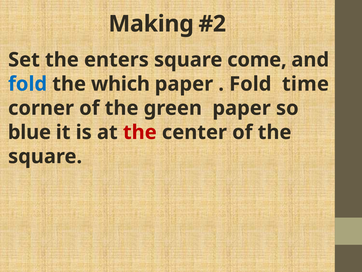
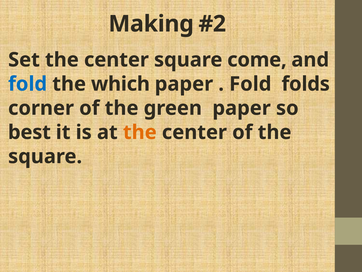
Set the enters: enters -> center
time: time -> folds
blue: blue -> best
the at (140, 132) colour: red -> orange
